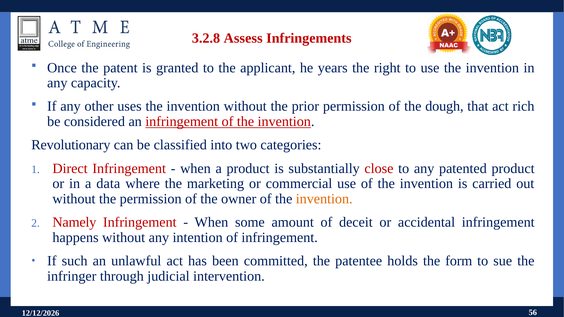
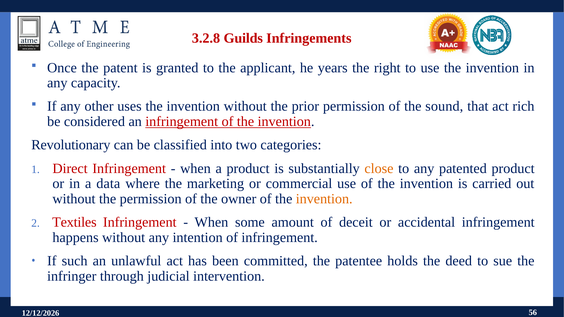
Assess: Assess -> Guilds
dough: dough -> sound
close colour: red -> orange
Namely: Namely -> Textiles
form: form -> deed
